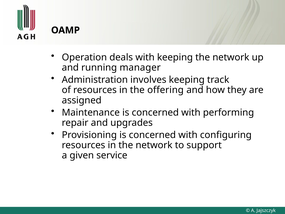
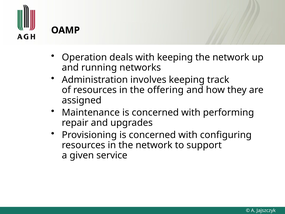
manager: manager -> networks
